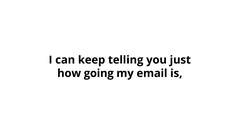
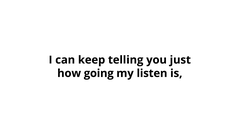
email: email -> listen
